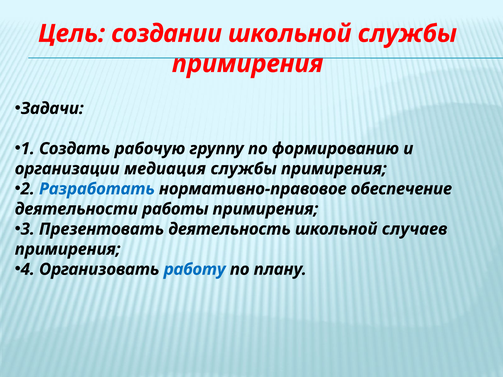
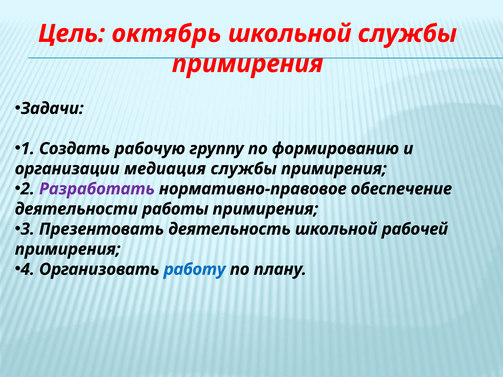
создании: создании -> октябрь
Разработать colour: blue -> purple
случаев: случаев -> рабочей
